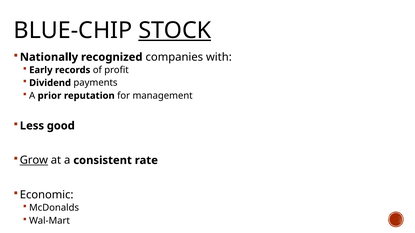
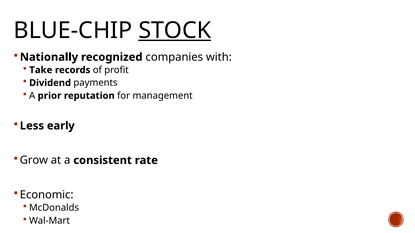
Early: Early -> Take
good: good -> early
Grow underline: present -> none
